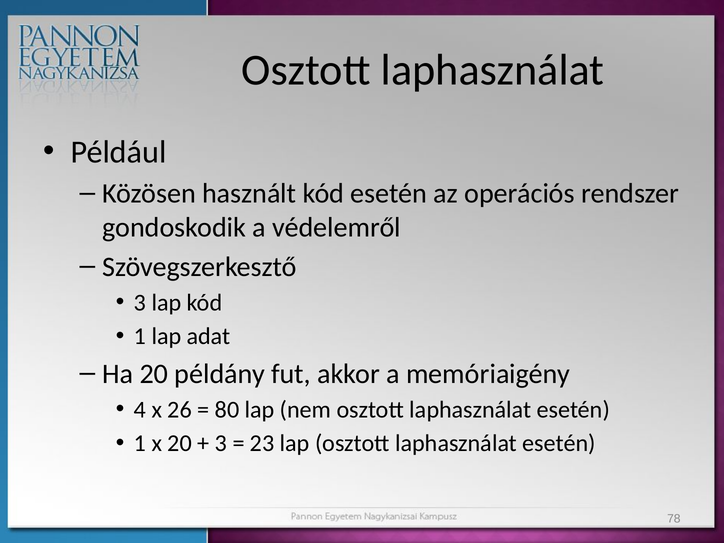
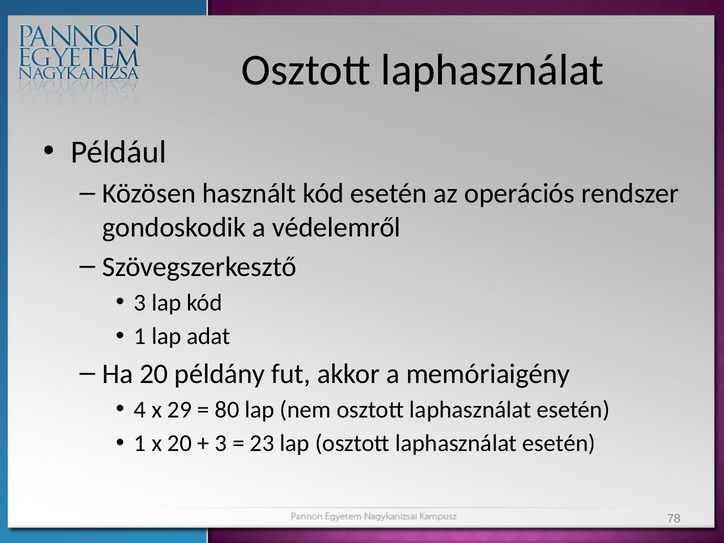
26: 26 -> 29
